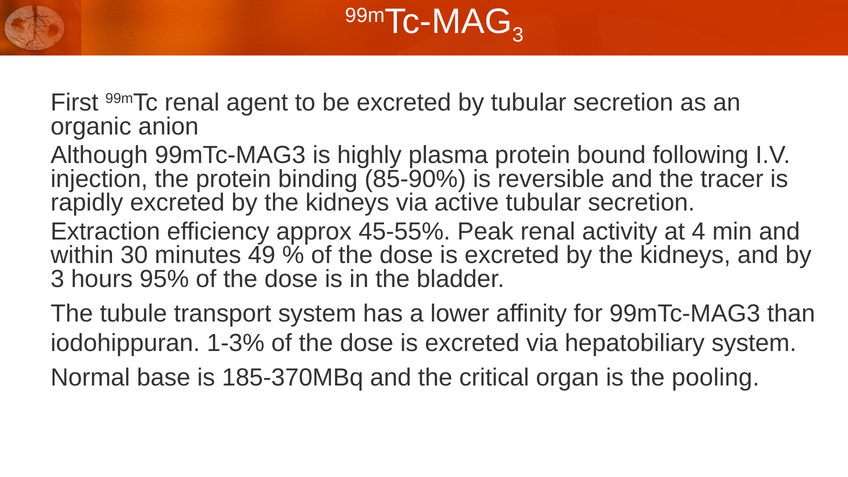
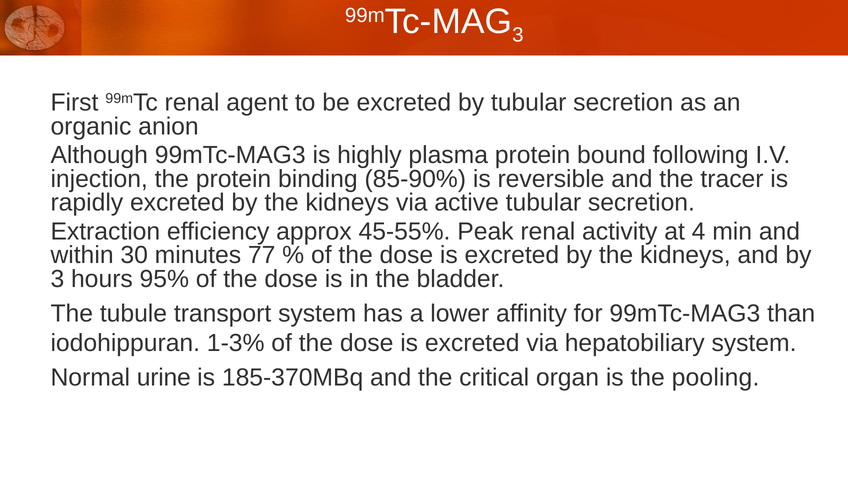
49: 49 -> 77
base: base -> urine
